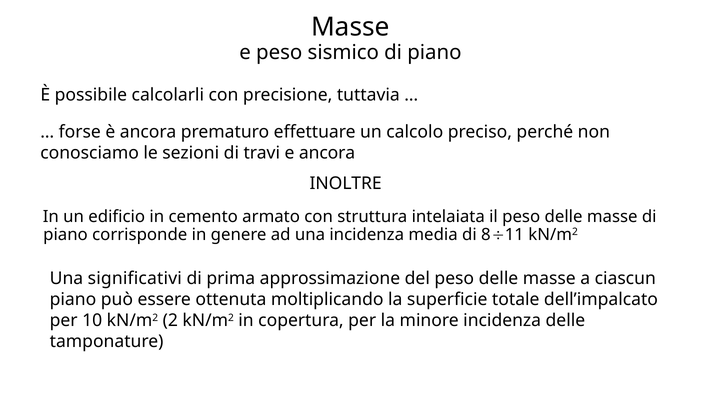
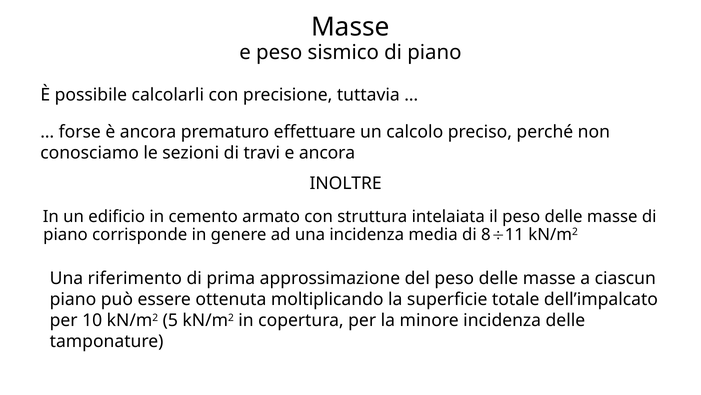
significativi: significativi -> riferimento
2: 2 -> 5
